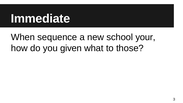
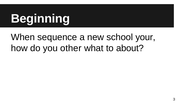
Immediate: Immediate -> Beginning
given: given -> other
those: those -> about
